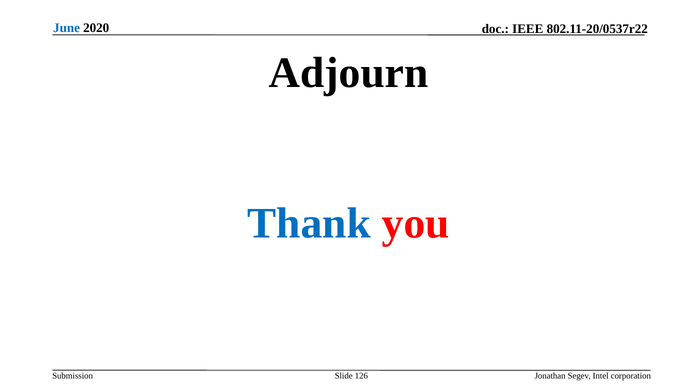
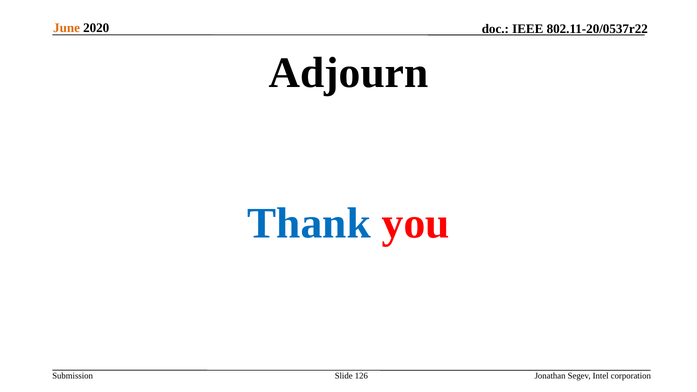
June colour: blue -> orange
